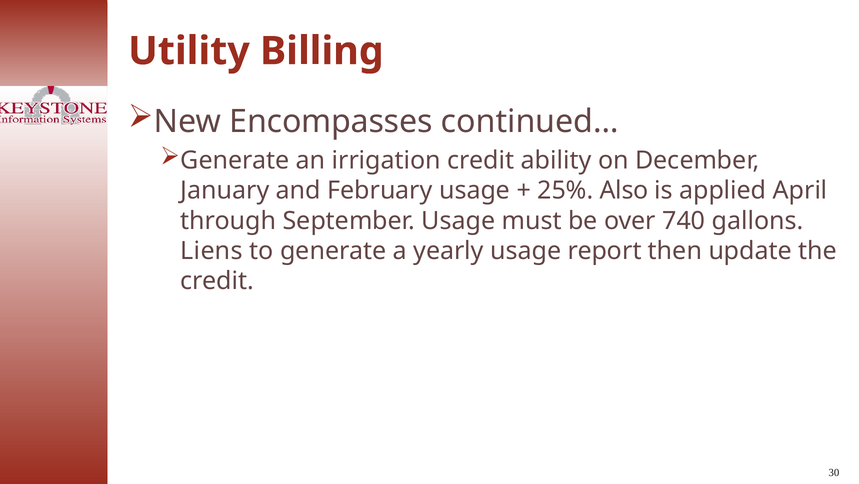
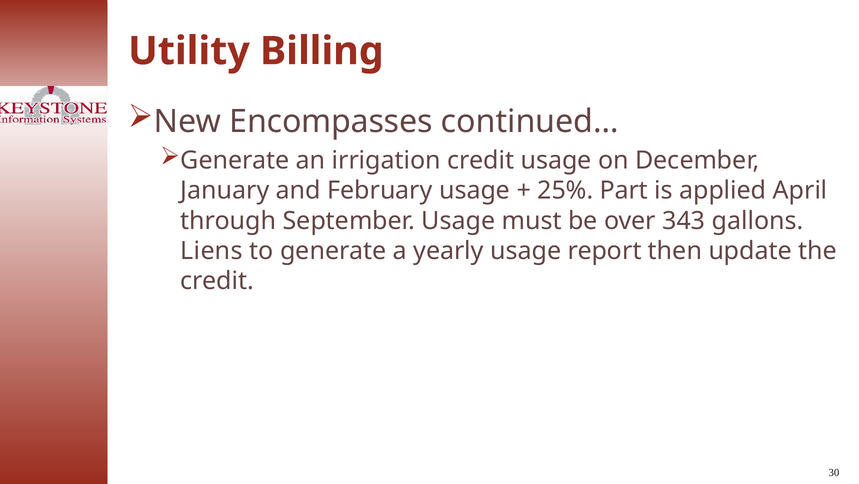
credit ability: ability -> usage
Also: Also -> Part
740: 740 -> 343
